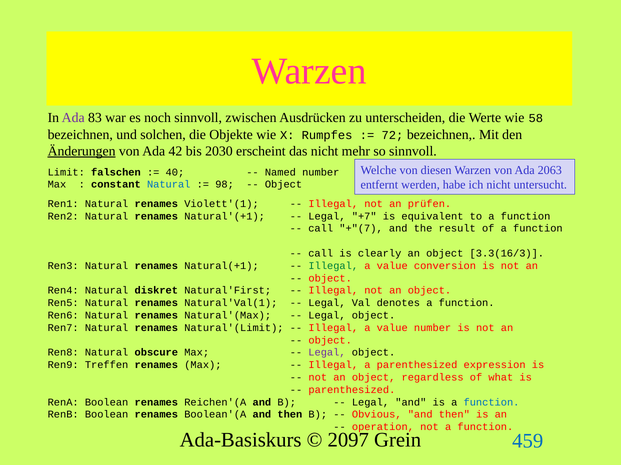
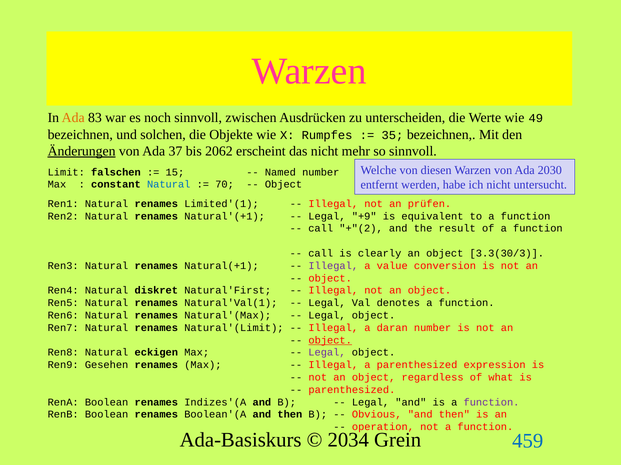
Ada at (73, 118) colour: purple -> orange
58: 58 -> 49
72: 72 -> 35
42: 42 -> 37
2030: 2030 -> 2062
2063: 2063 -> 2030
40: 40 -> 15
98: 98 -> 70
Violett'(1: Violett'(1 -> Limited'(1
+7: +7 -> +9
+"(7: +"(7 -> +"(2
3.3(16/3: 3.3(16/3 -> 3.3(30/3
Illegal at (333, 266) colour: green -> purple
value at (392, 328): value -> daran
object at (330, 341) underline: none -> present
obscure: obscure -> eckigen
Treffen: Treffen -> Gesehen
Reichen'(A: Reichen'(A -> Indizes'(A
function at (492, 403) colour: blue -> purple
2097: 2097 -> 2034
